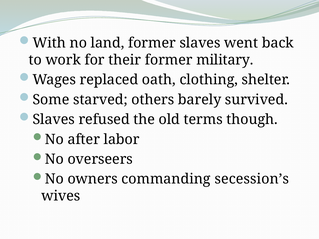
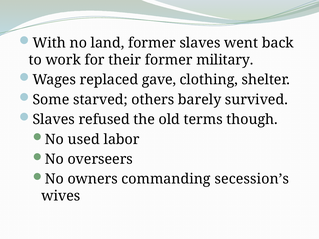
oath: oath -> gave
after: after -> used
